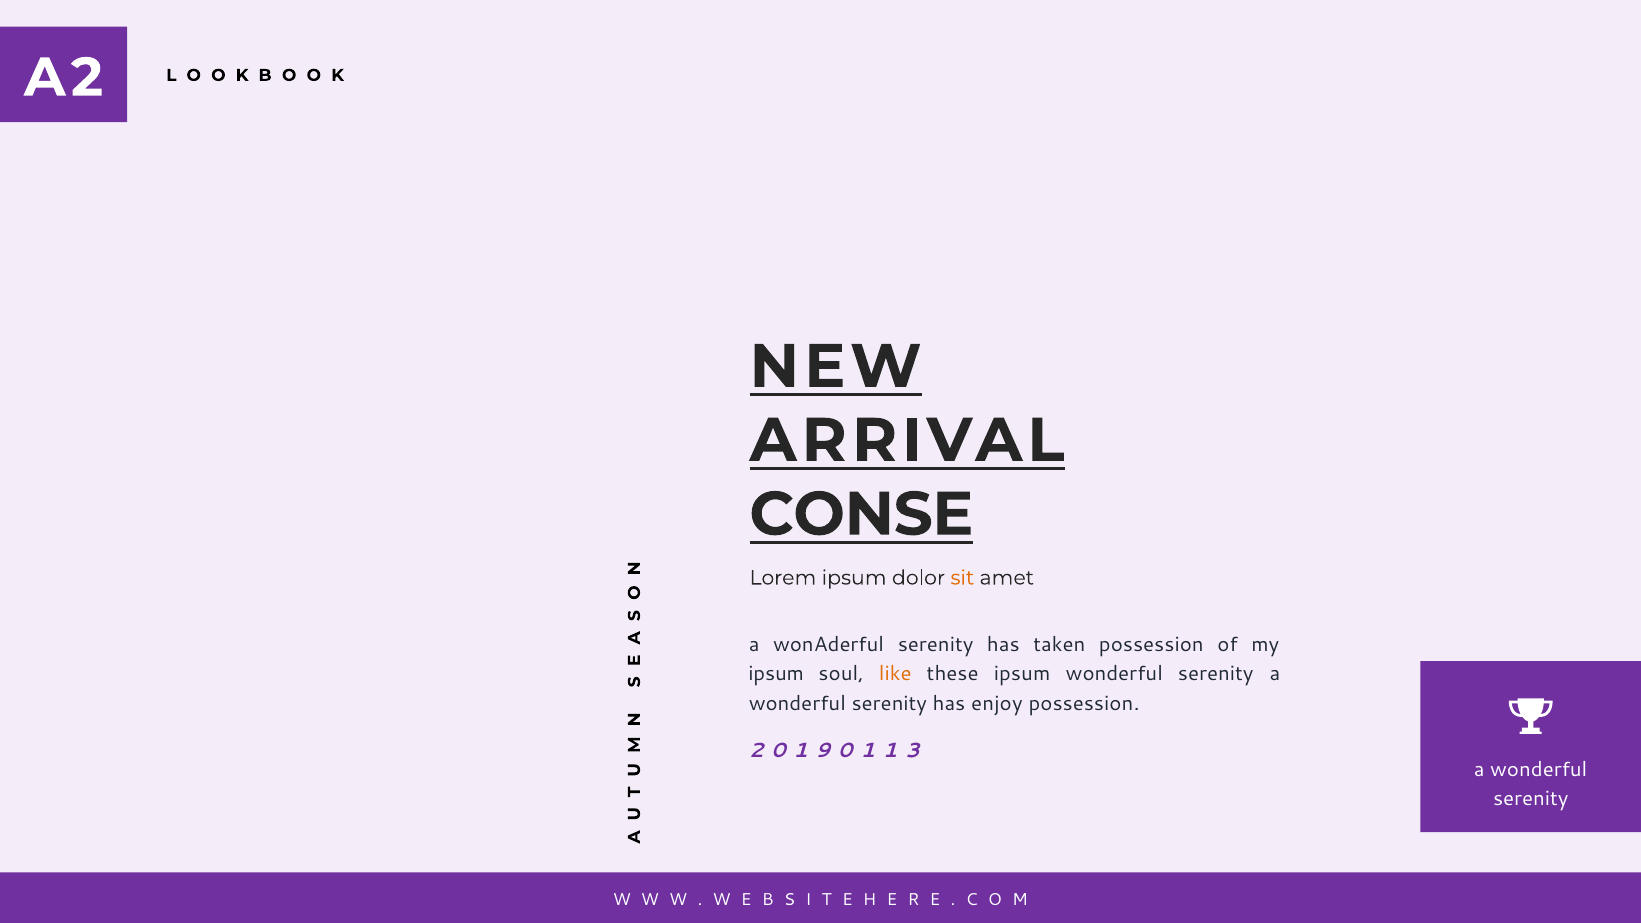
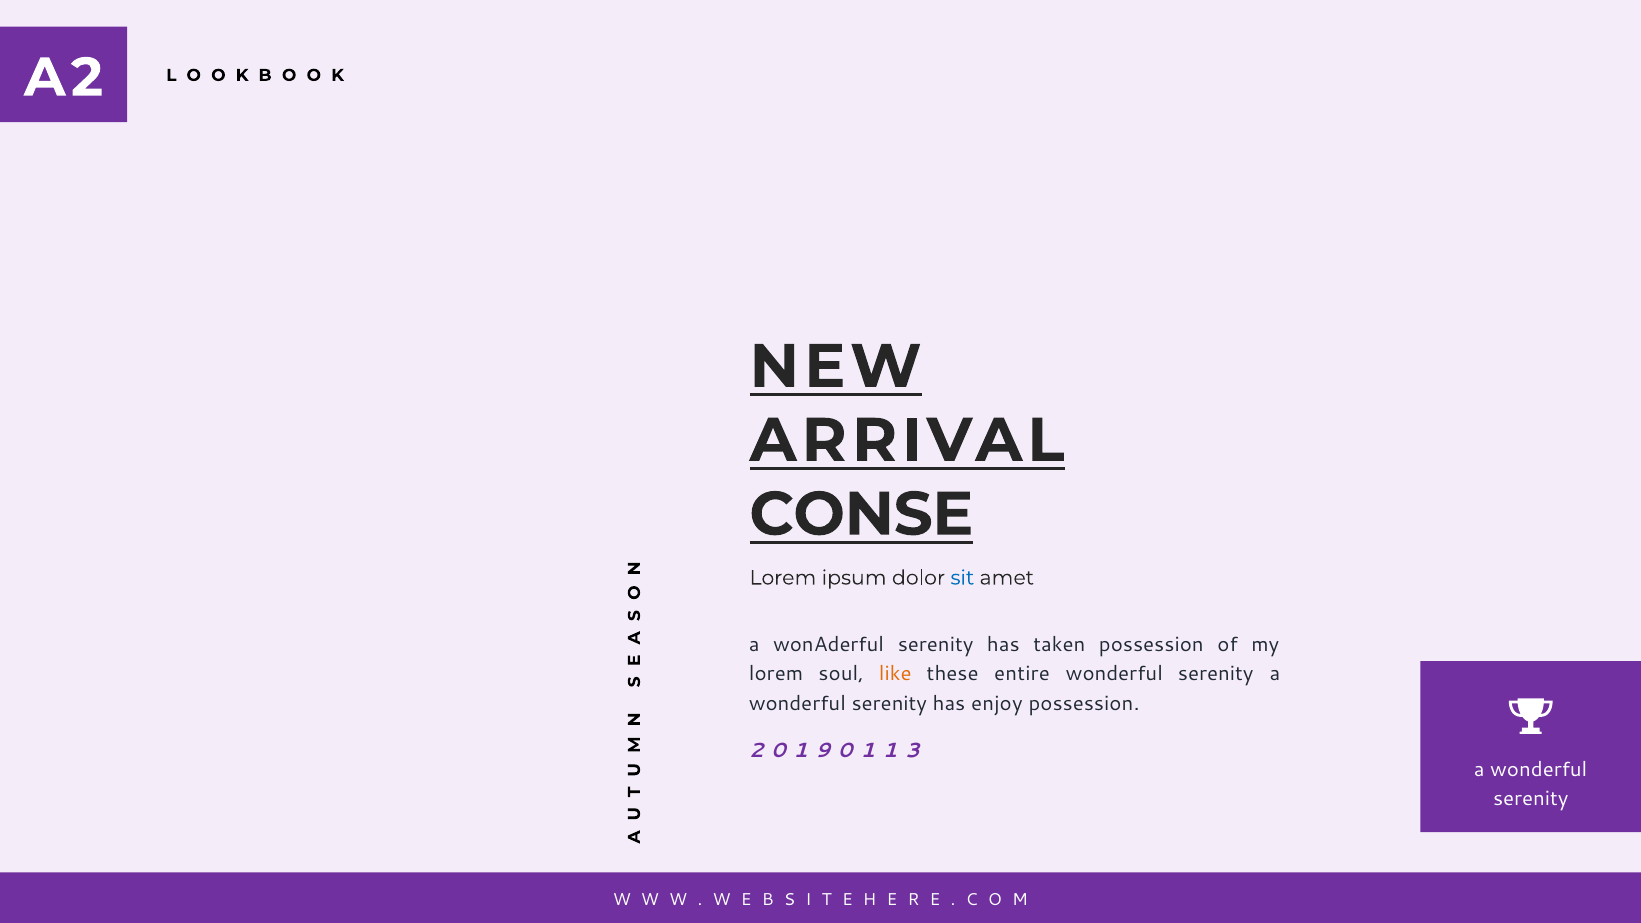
sit colour: orange -> blue
ipsum at (776, 674): ipsum -> lorem
these ipsum: ipsum -> entire
